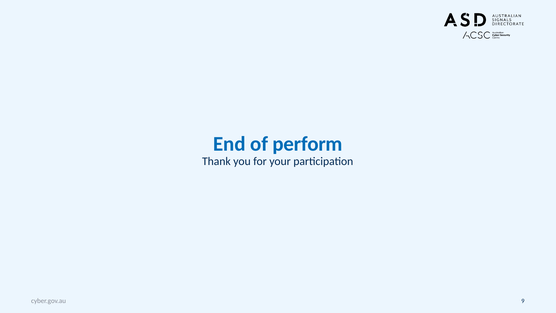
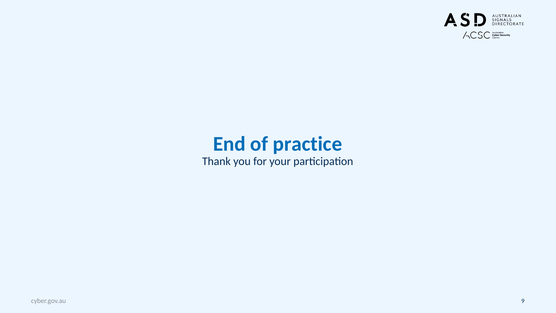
perform: perform -> practice
